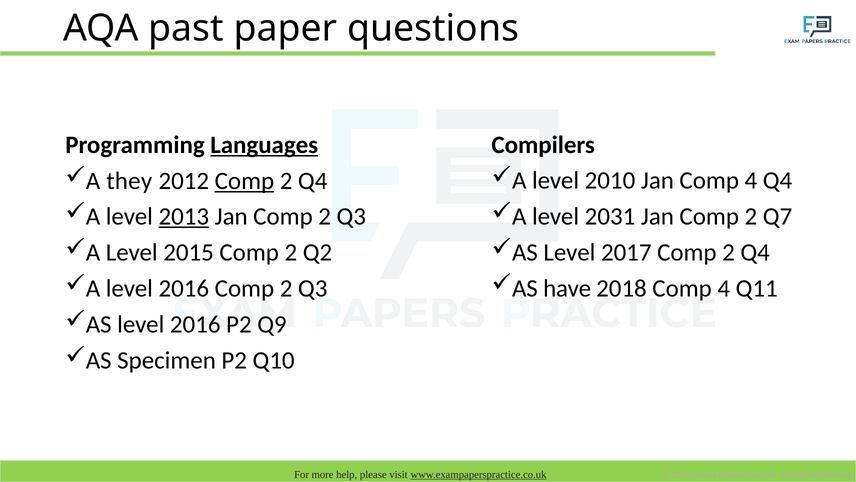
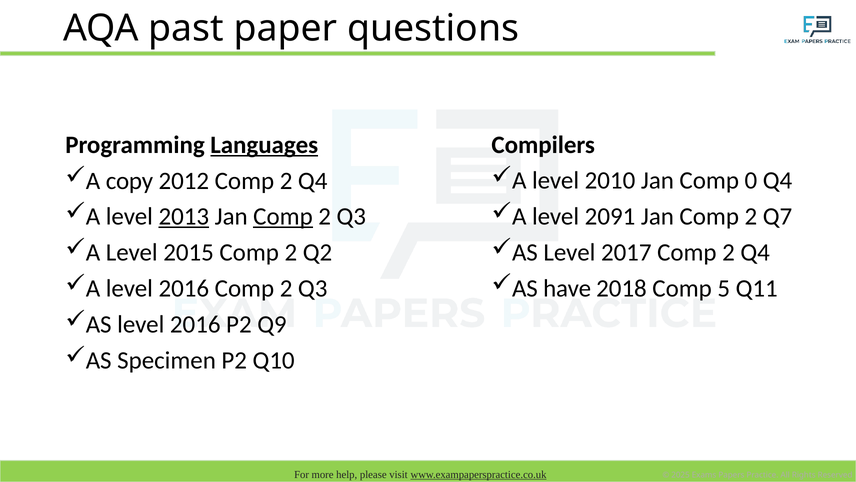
Jan Comp 4: 4 -> 0
they: they -> copy
Comp at (244, 181) underline: present -> none
2031: 2031 -> 2091
Comp at (283, 217) underline: none -> present
2018 Comp 4: 4 -> 5
